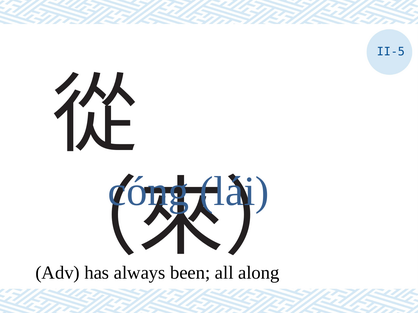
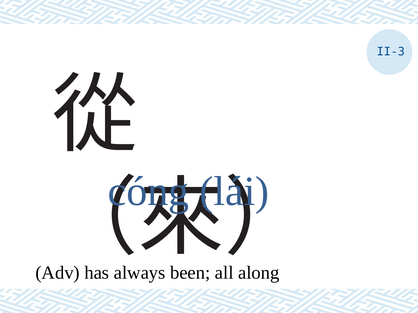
II-5: II-5 -> II-3
